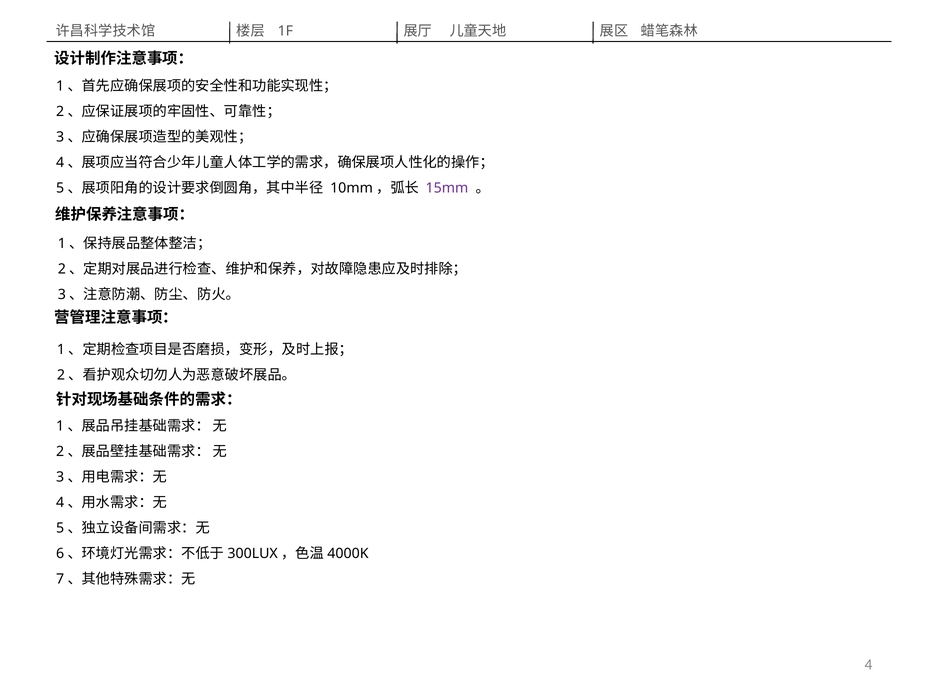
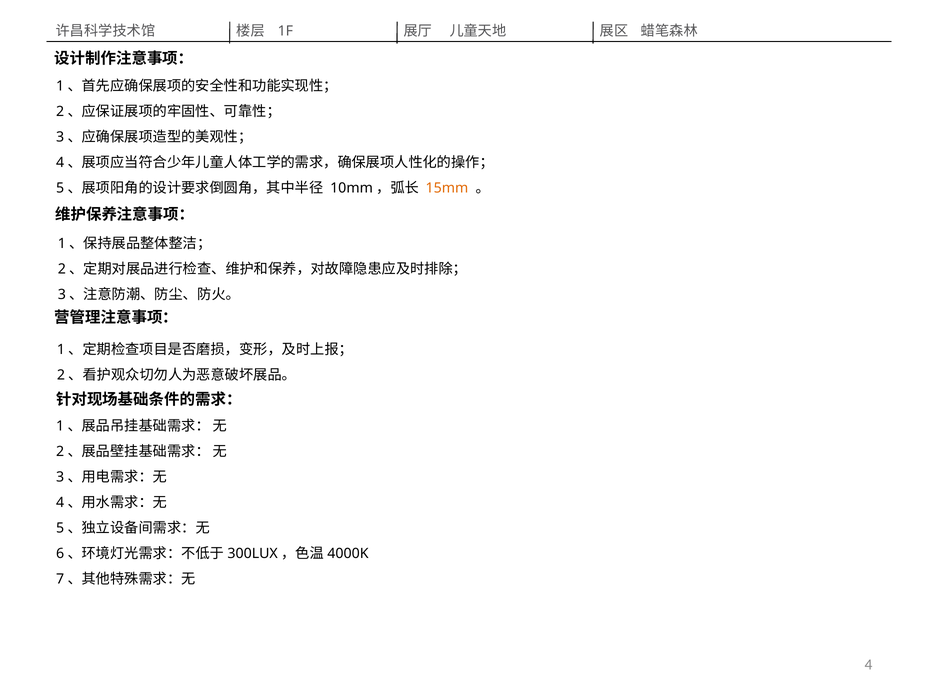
15mm colour: purple -> orange
